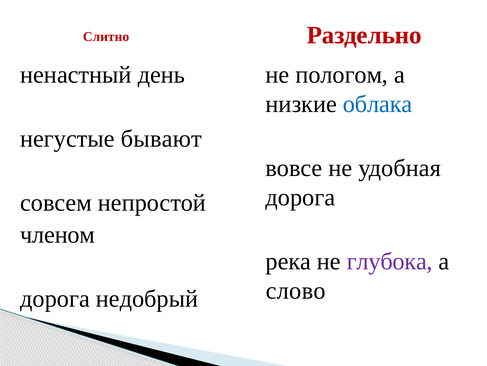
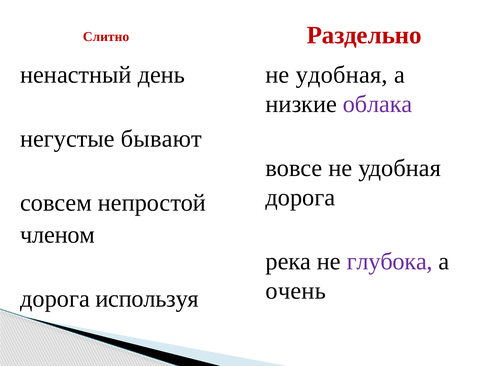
пологом at (342, 75): пологом -> удобная
облака colour: blue -> purple
слово: слово -> очень
недобрый: недобрый -> используя
